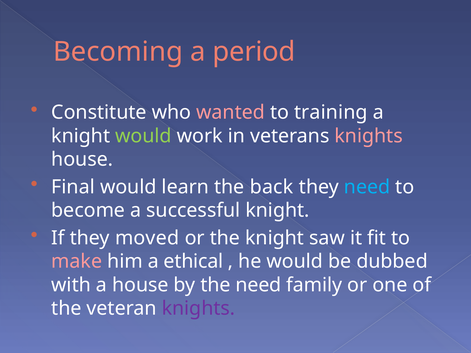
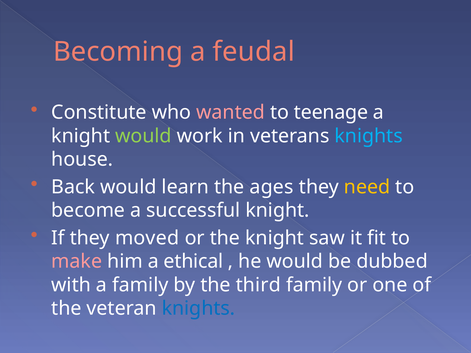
period: period -> feudal
training: training -> teenage
knights at (369, 136) colour: pink -> light blue
Final: Final -> Back
back: back -> ages
need at (367, 187) colour: light blue -> yellow
a house: house -> family
the need: need -> third
knights at (198, 309) colour: purple -> blue
